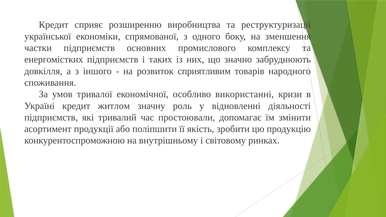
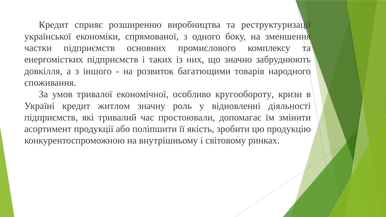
сприятливим: сприятливим -> багатющими
використанні: використанні -> кругообороту
